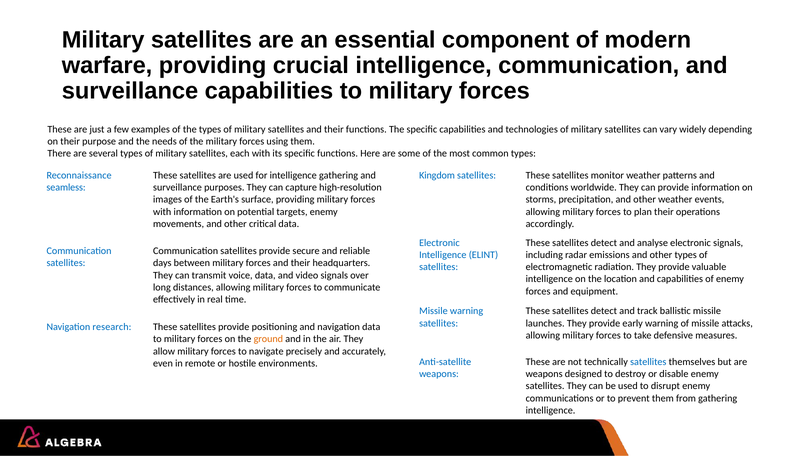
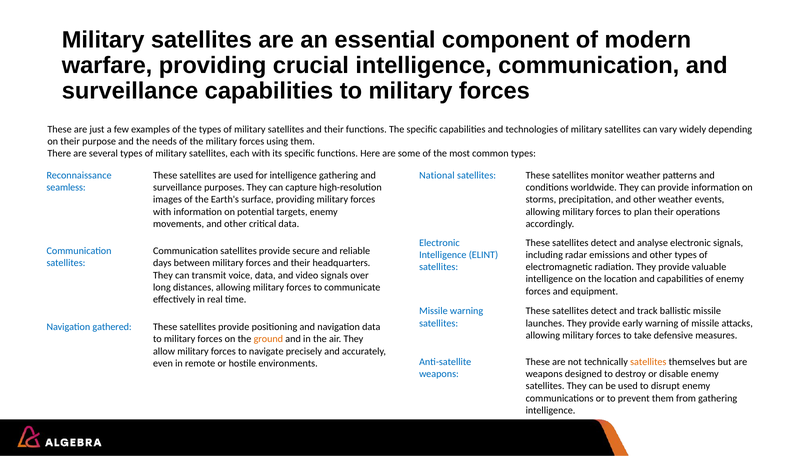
Kingdom: Kingdom -> National
research: research -> gathered
satellites at (648, 362) colour: blue -> orange
